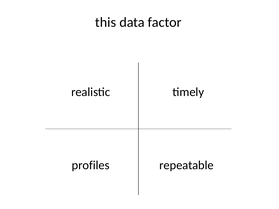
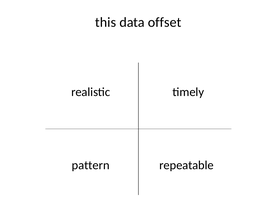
factor: factor -> offset
profiles: profiles -> pattern
